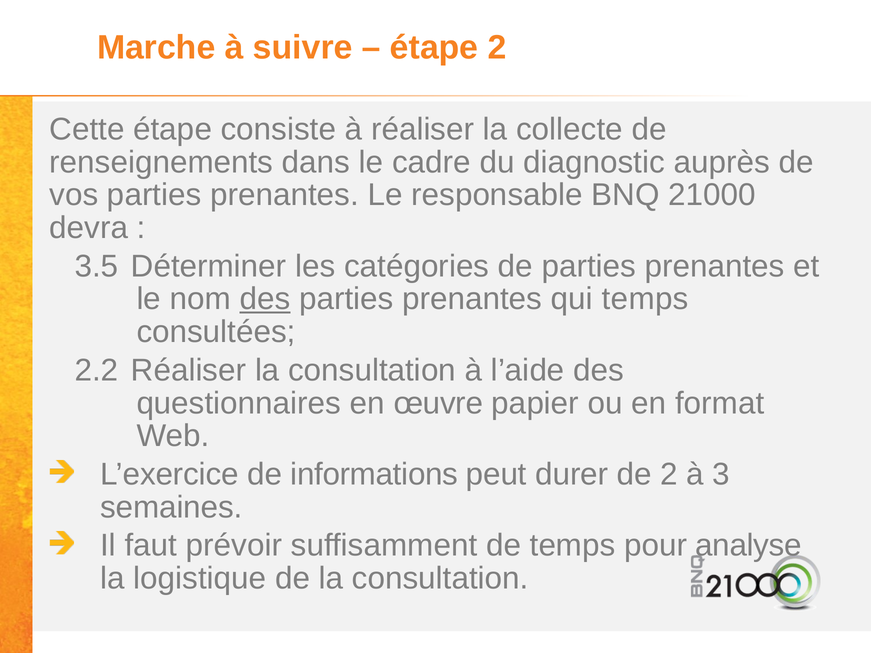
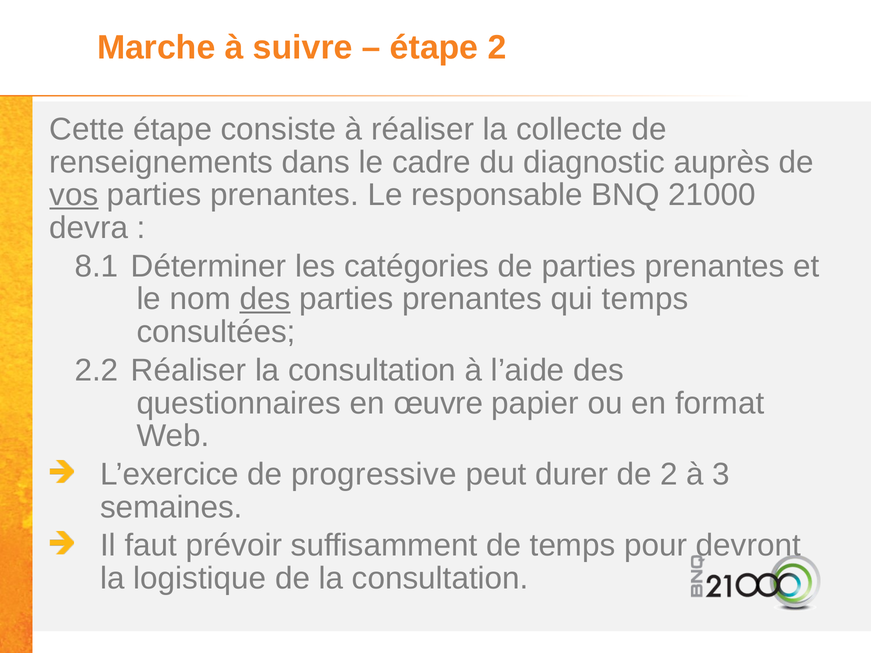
vos underline: none -> present
3.5: 3.5 -> 8.1
informations: informations -> progressive
analyse: analyse -> devront
